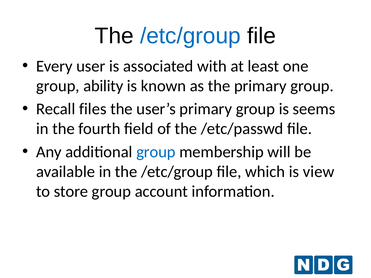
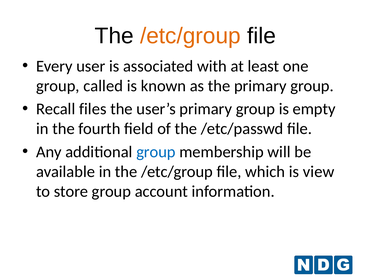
/etc/group at (190, 36) colour: blue -> orange
ability: ability -> called
seems: seems -> empty
